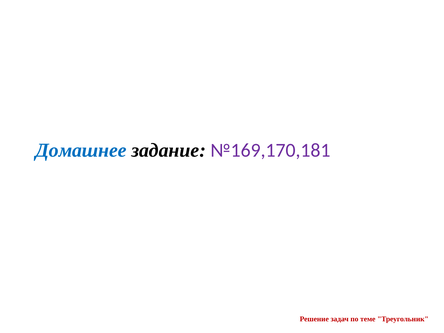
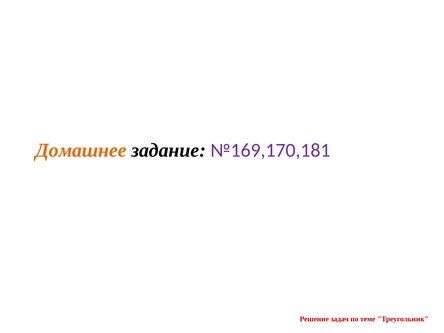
Домашнее colour: blue -> orange
